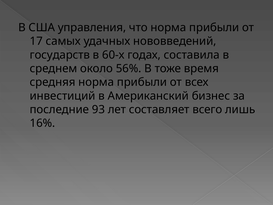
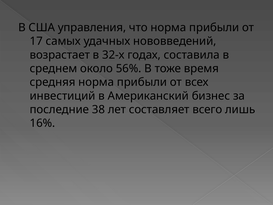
государств: государств -> возрастает
60-х: 60-х -> 32-х
93: 93 -> 38
